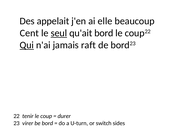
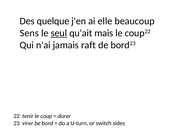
appelait: appelait -> quelque
Cent: Cent -> Sens
qu'ait bord: bord -> mais
Qui underline: present -> none
